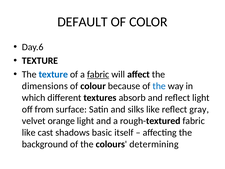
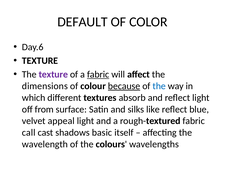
texture at (53, 74) colour: blue -> purple
because underline: none -> present
gray: gray -> blue
orange: orange -> appeal
like at (29, 132): like -> call
background: background -> wavelength
determining: determining -> wavelengths
